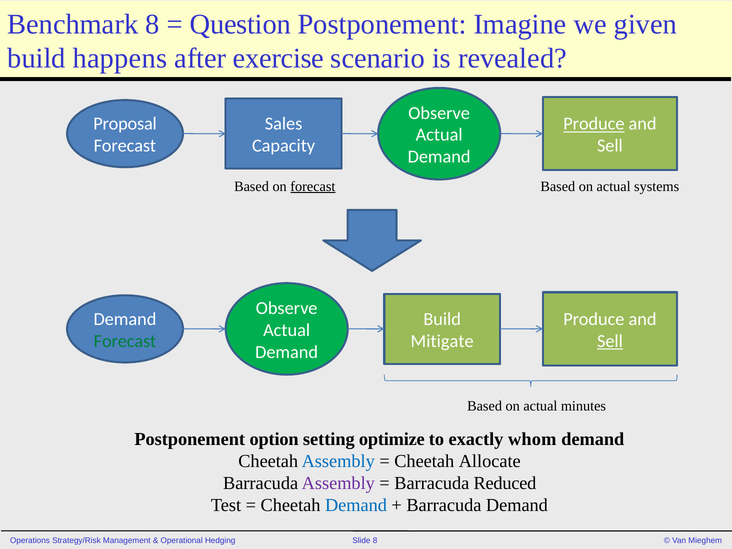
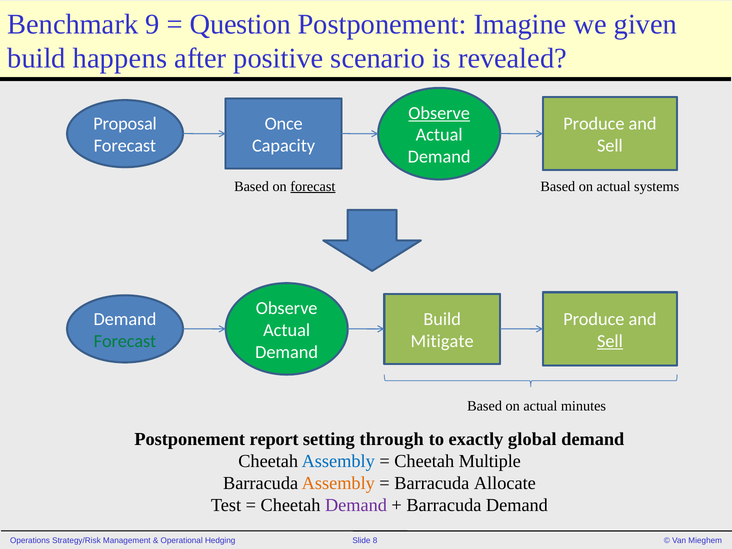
Benchmark 8: 8 -> 9
exercise: exercise -> positive
Observe at (439, 113) underline: none -> present
Sales: Sales -> Once
Produce at (594, 124) underline: present -> none
option: option -> report
optimize: optimize -> through
whom: whom -> global
Allocate: Allocate -> Multiple
Assembly at (338, 483) colour: purple -> orange
Reduced: Reduced -> Allocate
Demand at (356, 505) colour: blue -> purple
